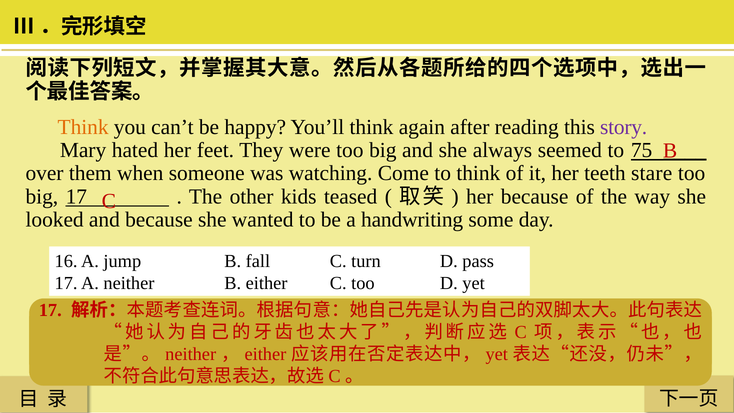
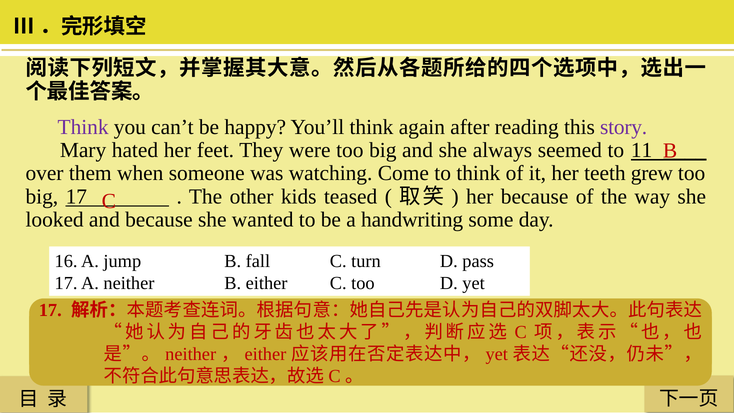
Think at (83, 127) colour: orange -> purple
75: 75 -> 11
stare: stare -> grew
